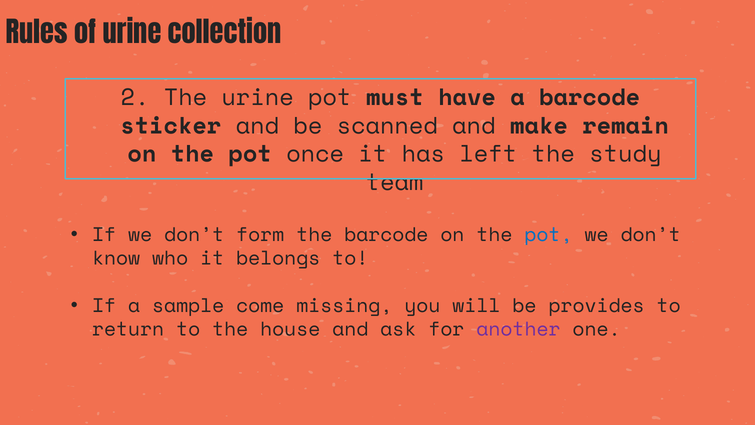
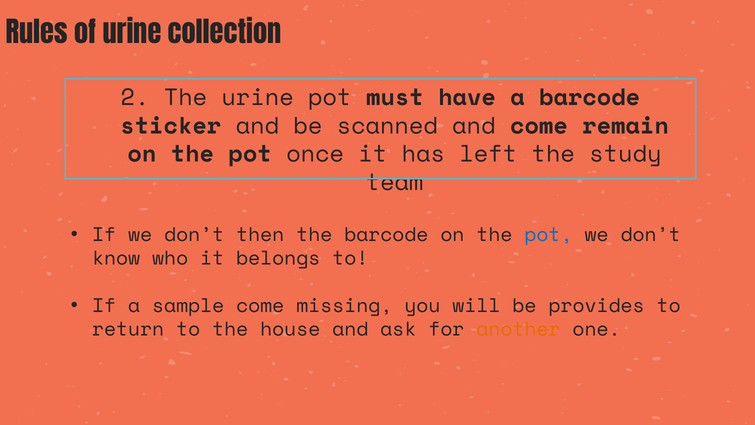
and make: make -> come
form: form -> then
another colour: purple -> orange
